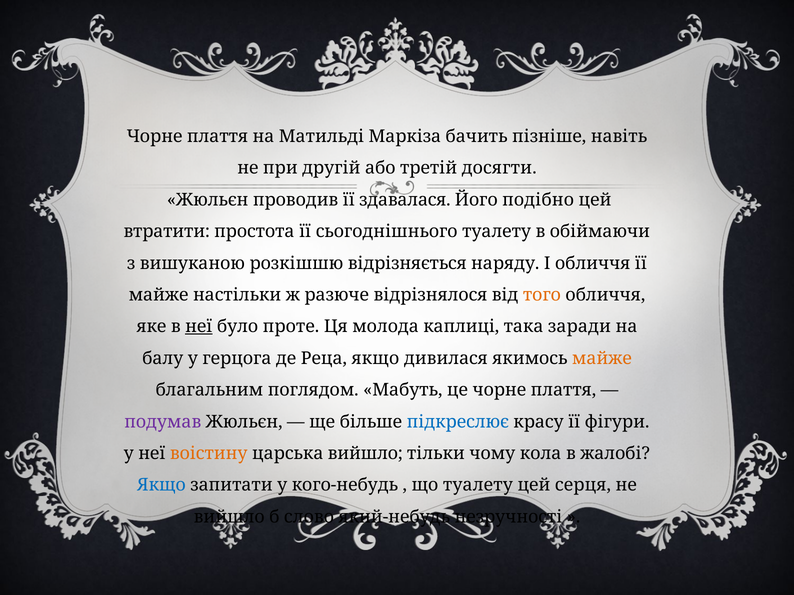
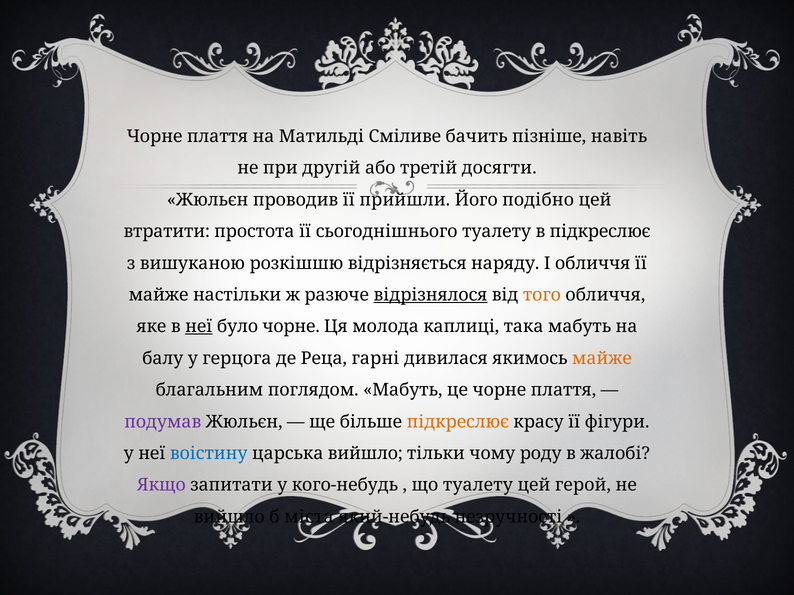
Маркіза: Маркіза -> Сміливе
здавалася: здавалася -> прийшли
в обіймаючи: обіймаючи -> підкреслює
відрізнялося underline: none -> present
було проте: проте -> чорне
така заради: заради -> мабуть
Реца якщо: якщо -> гарні
підкреслює at (458, 422) colour: blue -> orange
воістину colour: orange -> blue
кола: кола -> роду
Якщо at (161, 486) colour: blue -> purple
серця: серця -> герой
слово: слово -> міста
